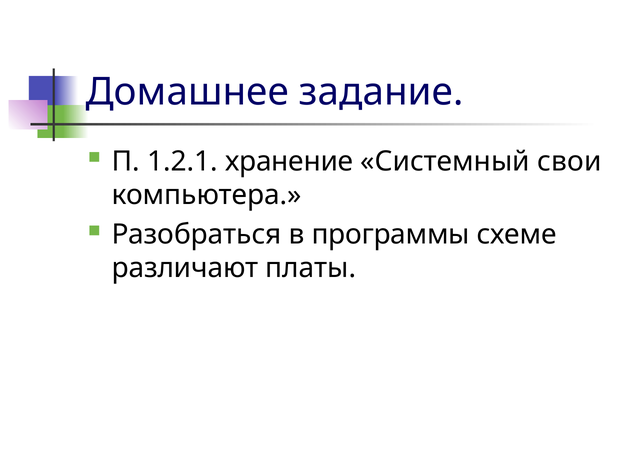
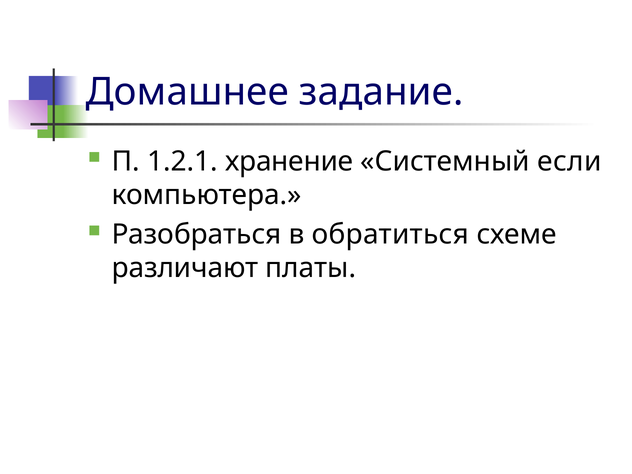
свои: свои -> если
программы: программы -> обратиться
